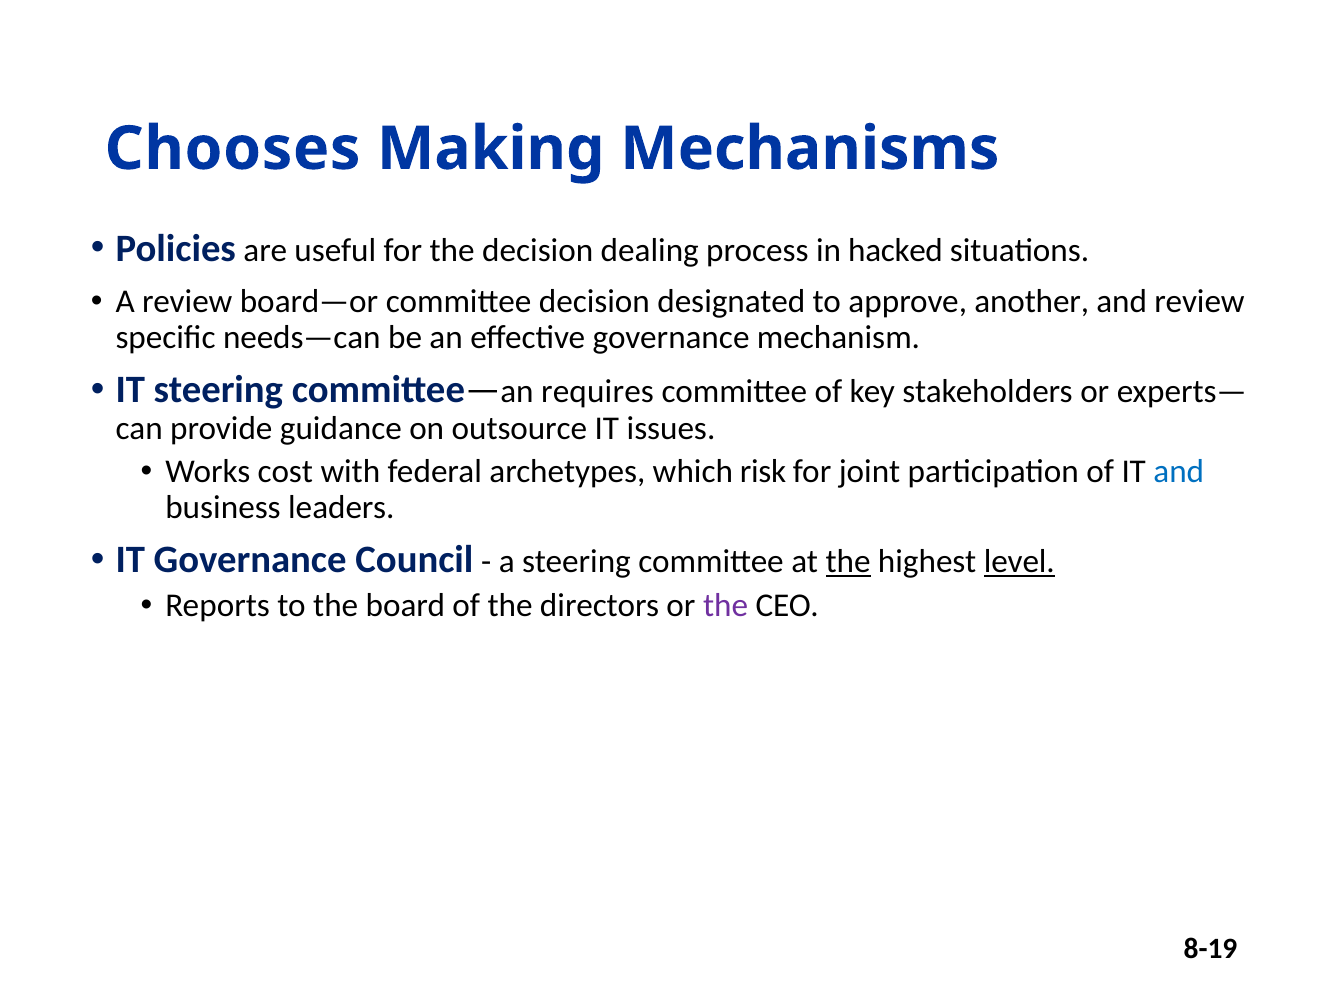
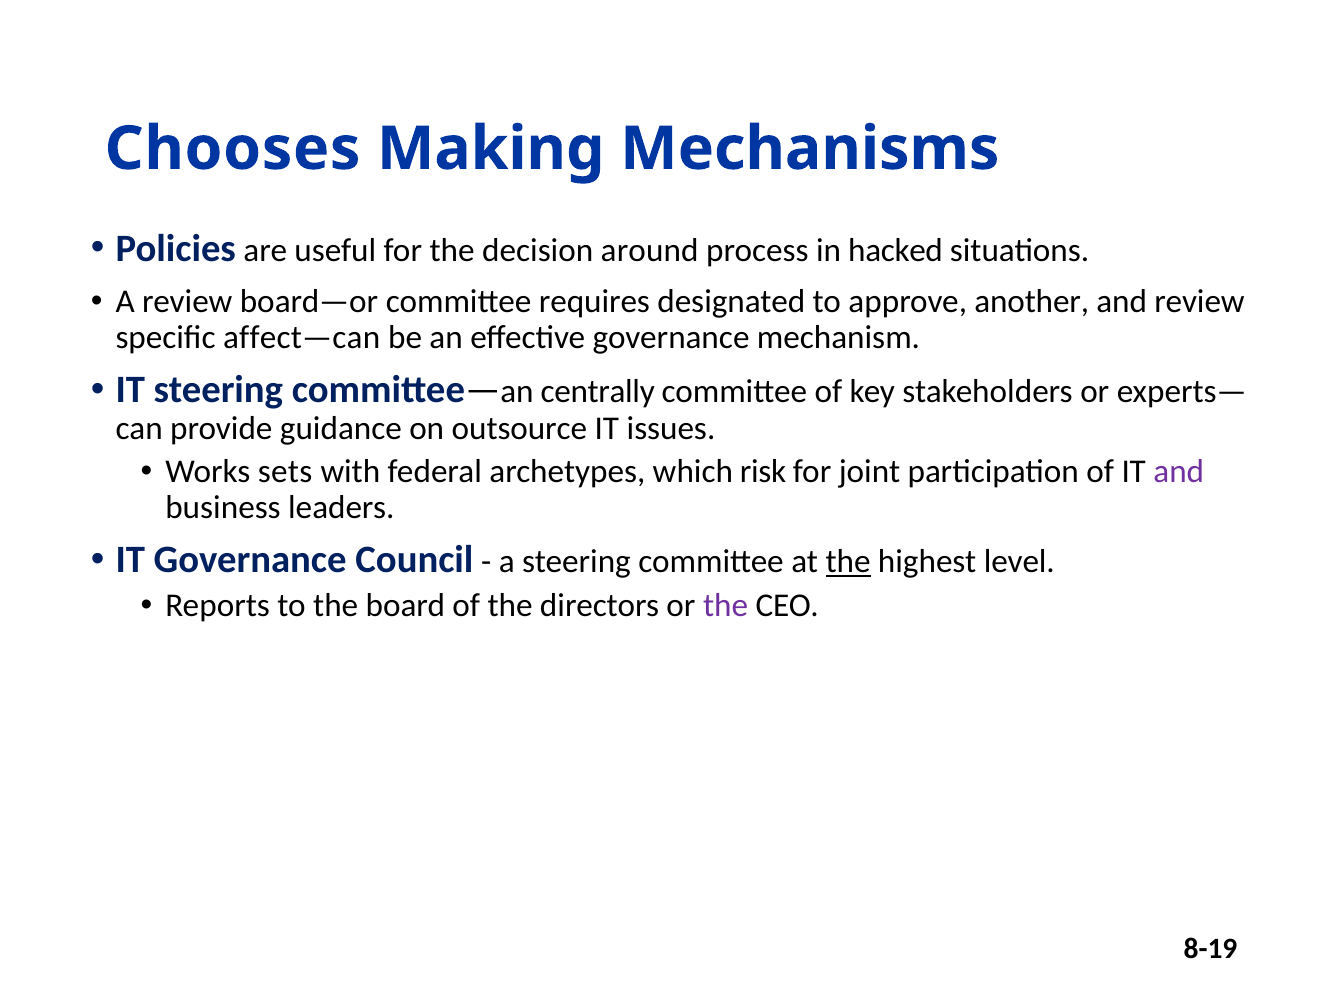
dealing: dealing -> around
committee decision: decision -> requires
needs—can: needs—can -> affect—can
requires: requires -> centrally
cost: cost -> sets
and at (1179, 472) colour: blue -> purple
level underline: present -> none
